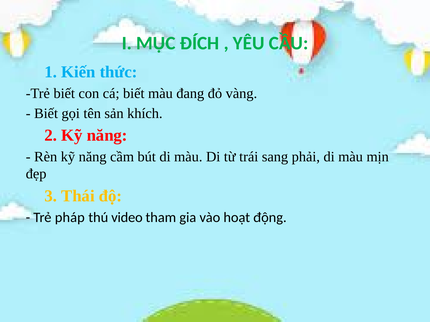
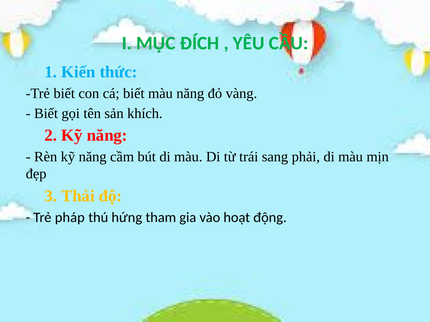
màu đang: đang -> năng
video: video -> hứng
